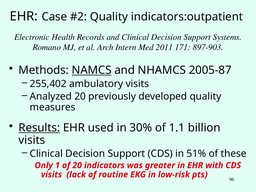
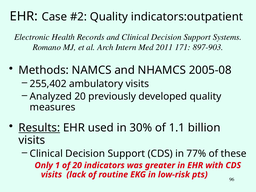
NAMCS underline: present -> none
2005-87: 2005-87 -> 2005-08
51%: 51% -> 77%
